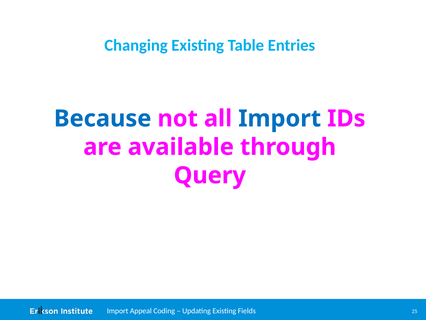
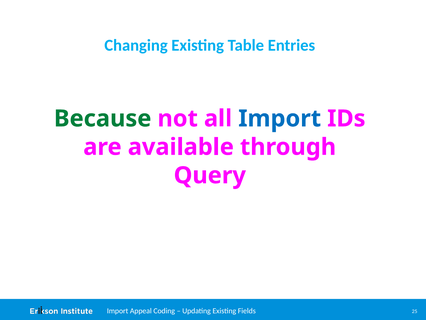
Because colour: blue -> green
